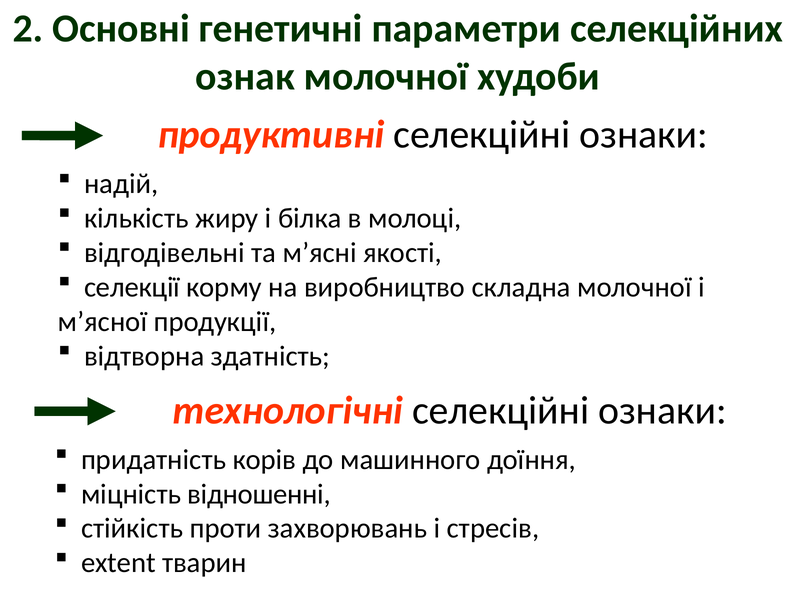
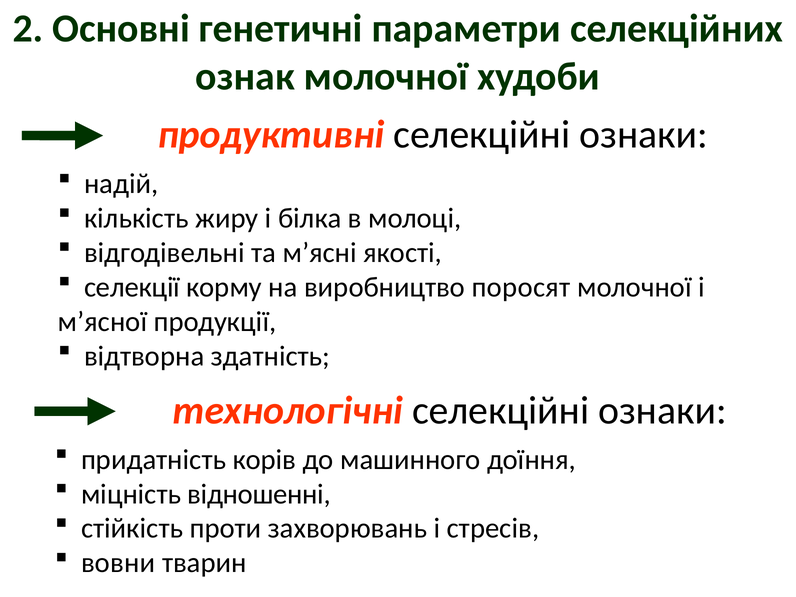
складна: складна -> поросят
extent: extent -> вовни
